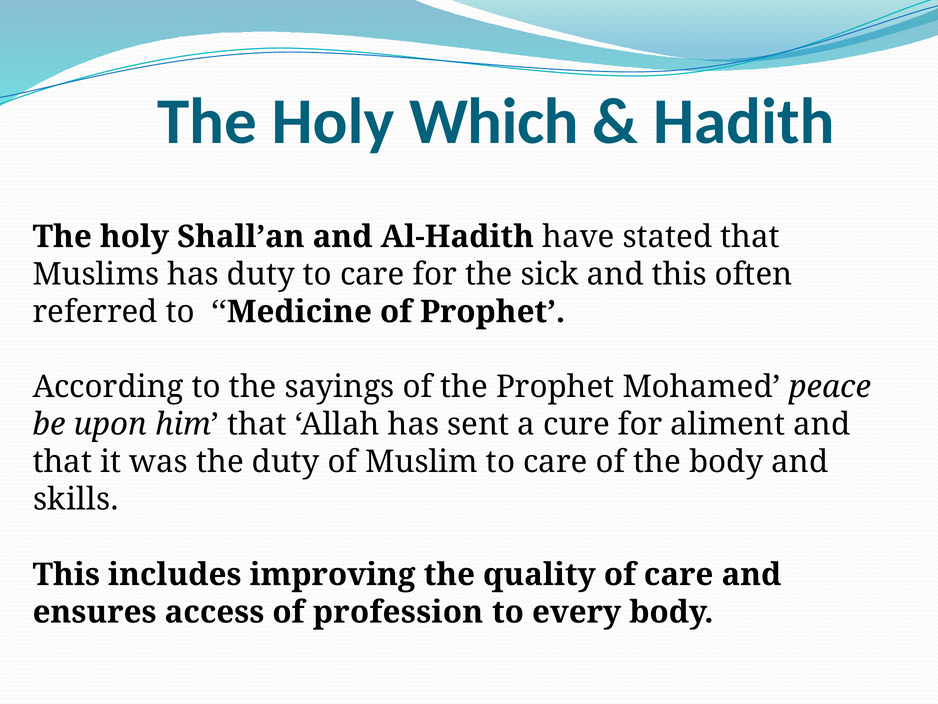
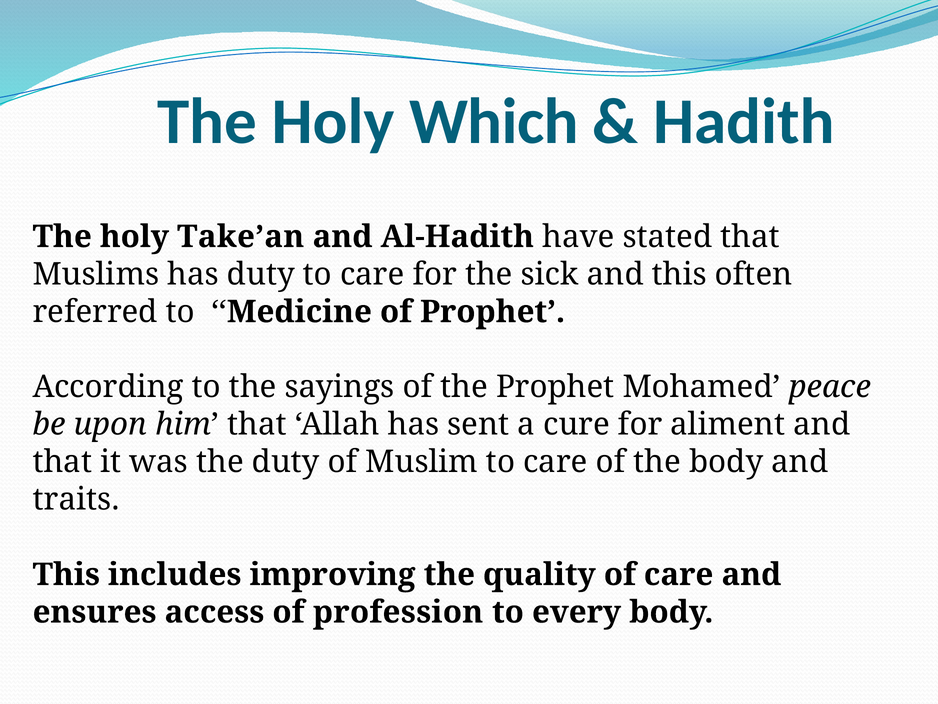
Shall’an: Shall’an -> Take’an
skills: skills -> traits
